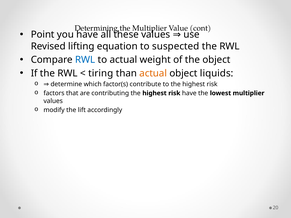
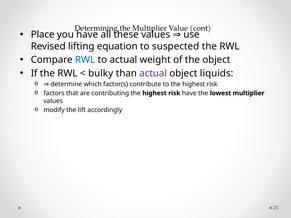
Point: Point -> Place
tiring: tiring -> bulky
actual at (153, 73) colour: orange -> purple
